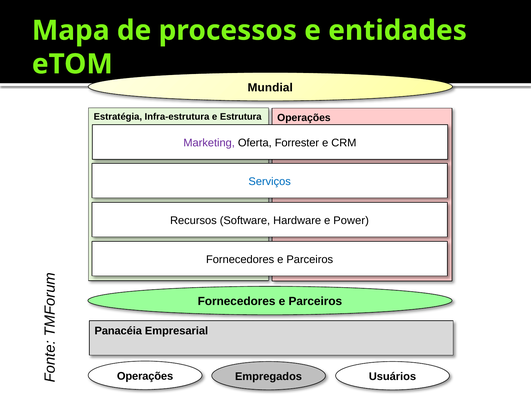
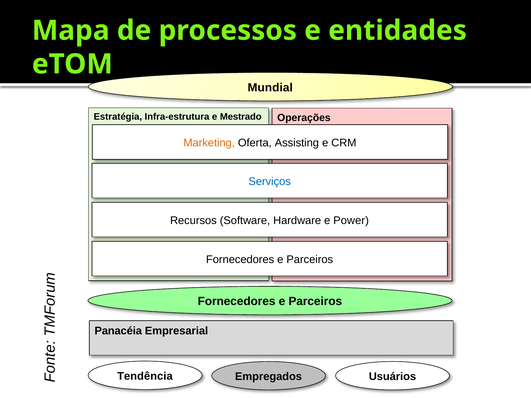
Estrutura: Estrutura -> Mestrado
Marketing colour: purple -> orange
Forrester: Forrester -> Assisting
Operações at (145, 376): Operações -> Tendência
